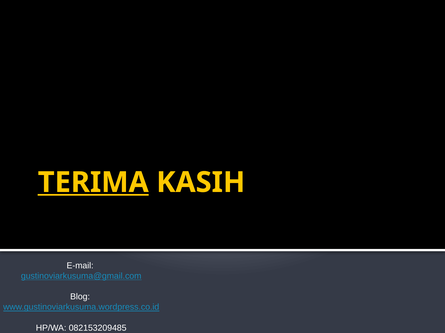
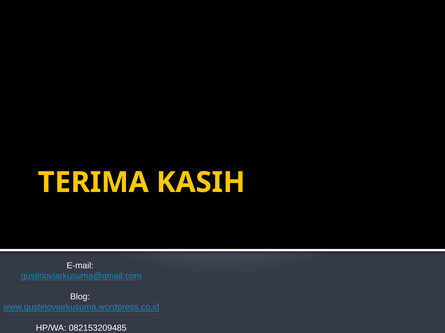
TERIMA underline: present -> none
